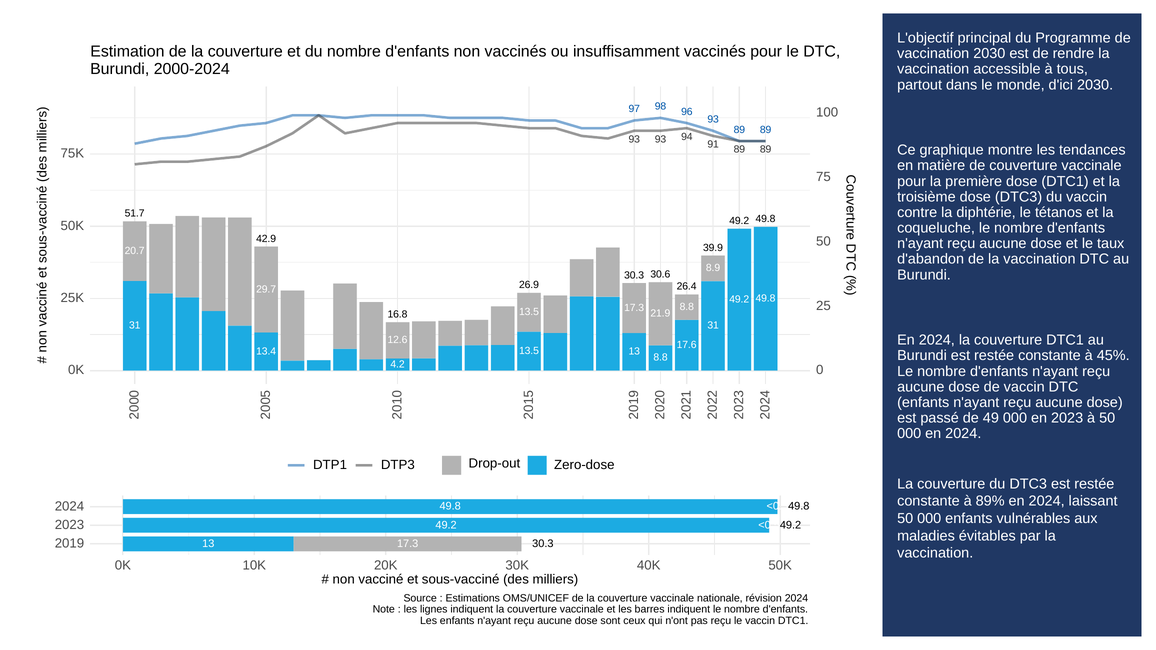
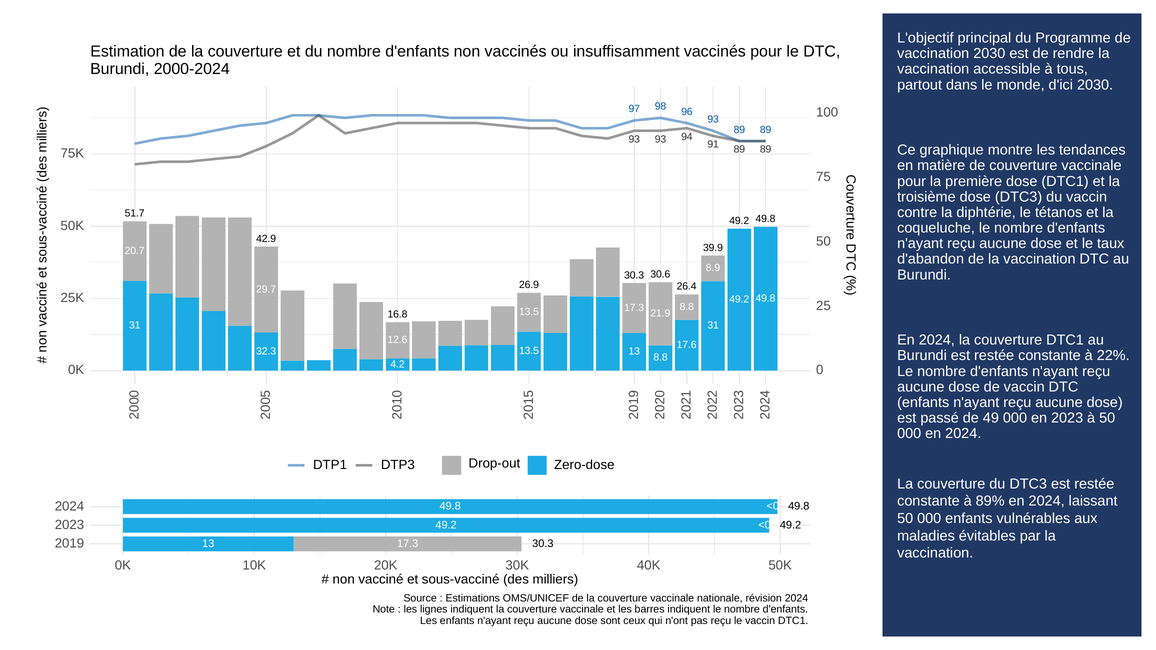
13.4: 13.4 -> 32.3
45%: 45% -> 22%
